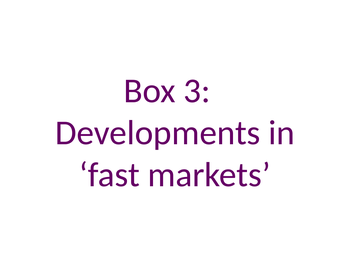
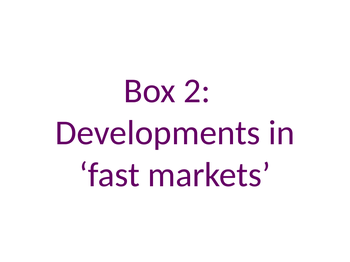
3: 3 -> 2
